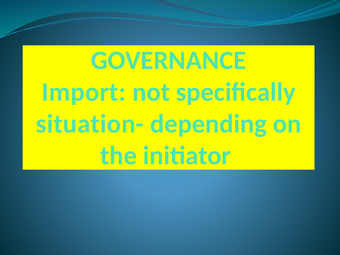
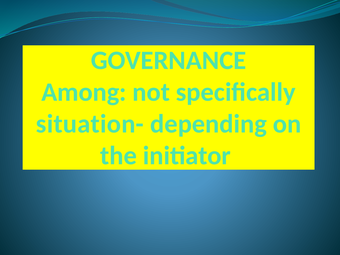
Import: Import -> Among
